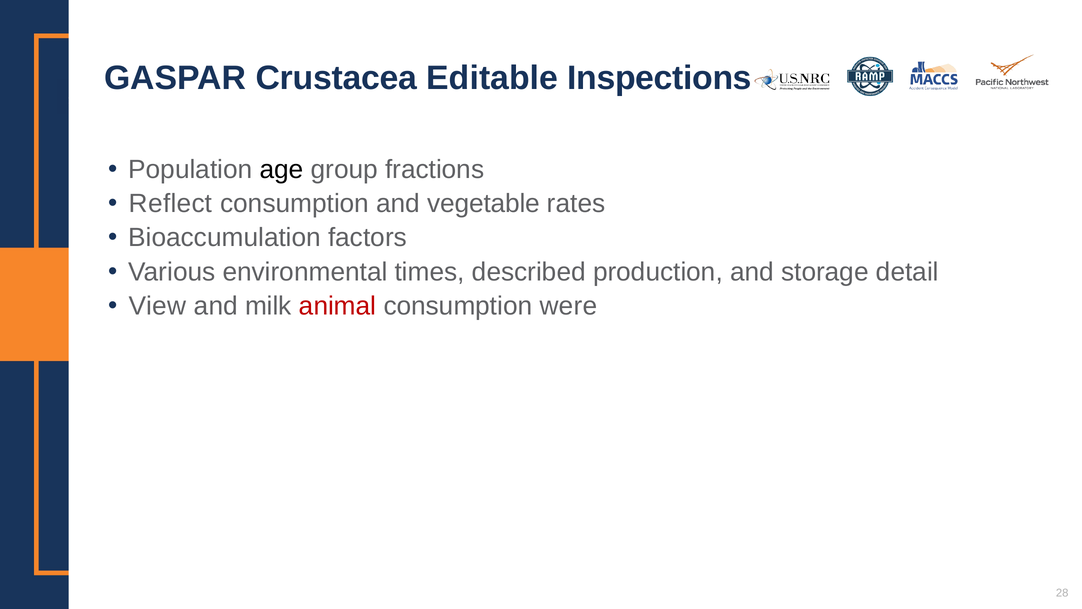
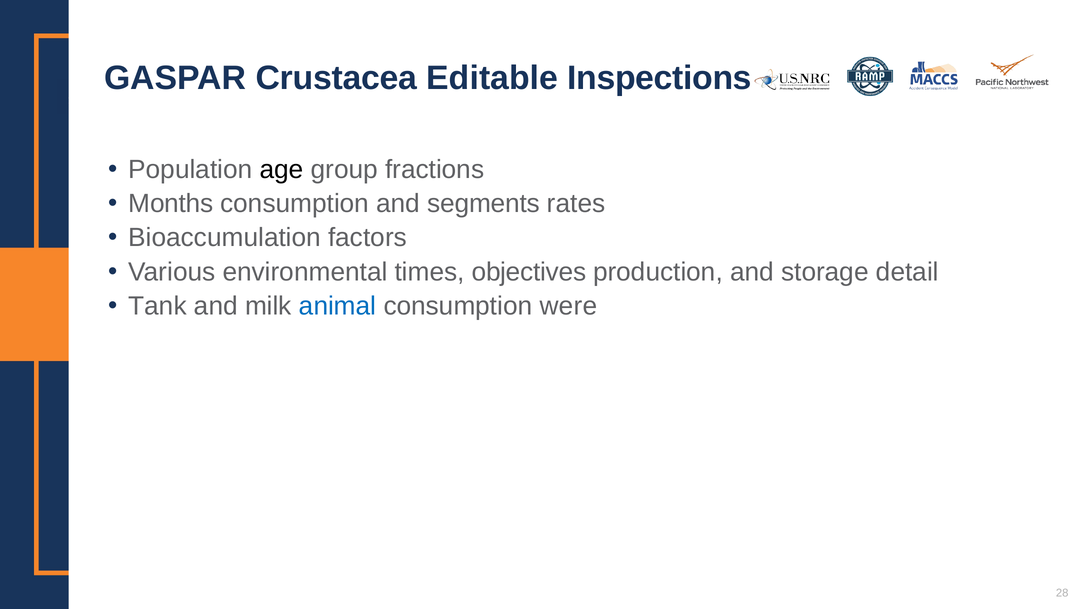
Reflect: Reflect -> Months
vegetable: vegetable -> segments
described: described -> objectives
View: View -> Tank
animal colour: red -> blue
